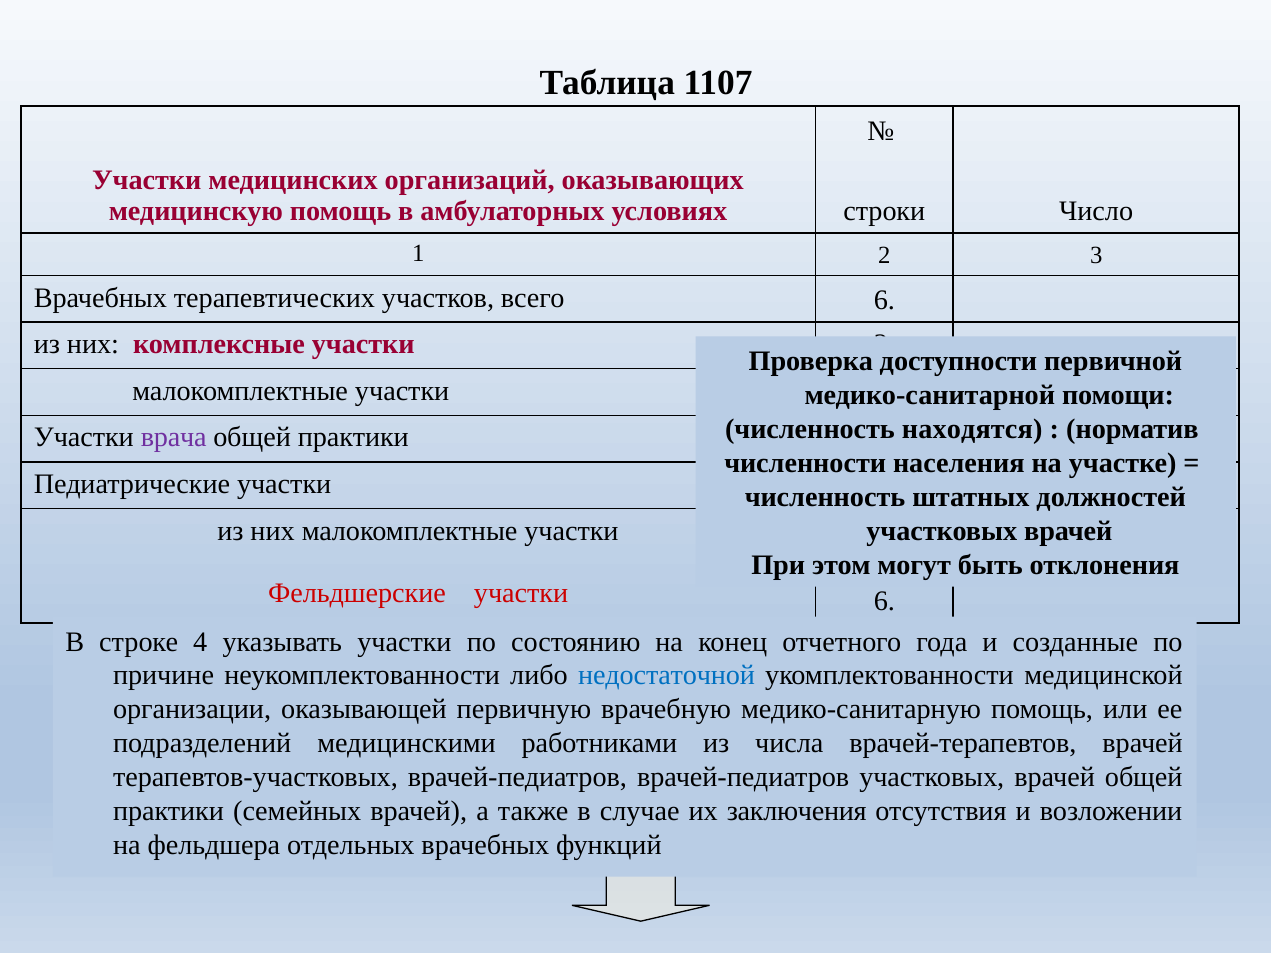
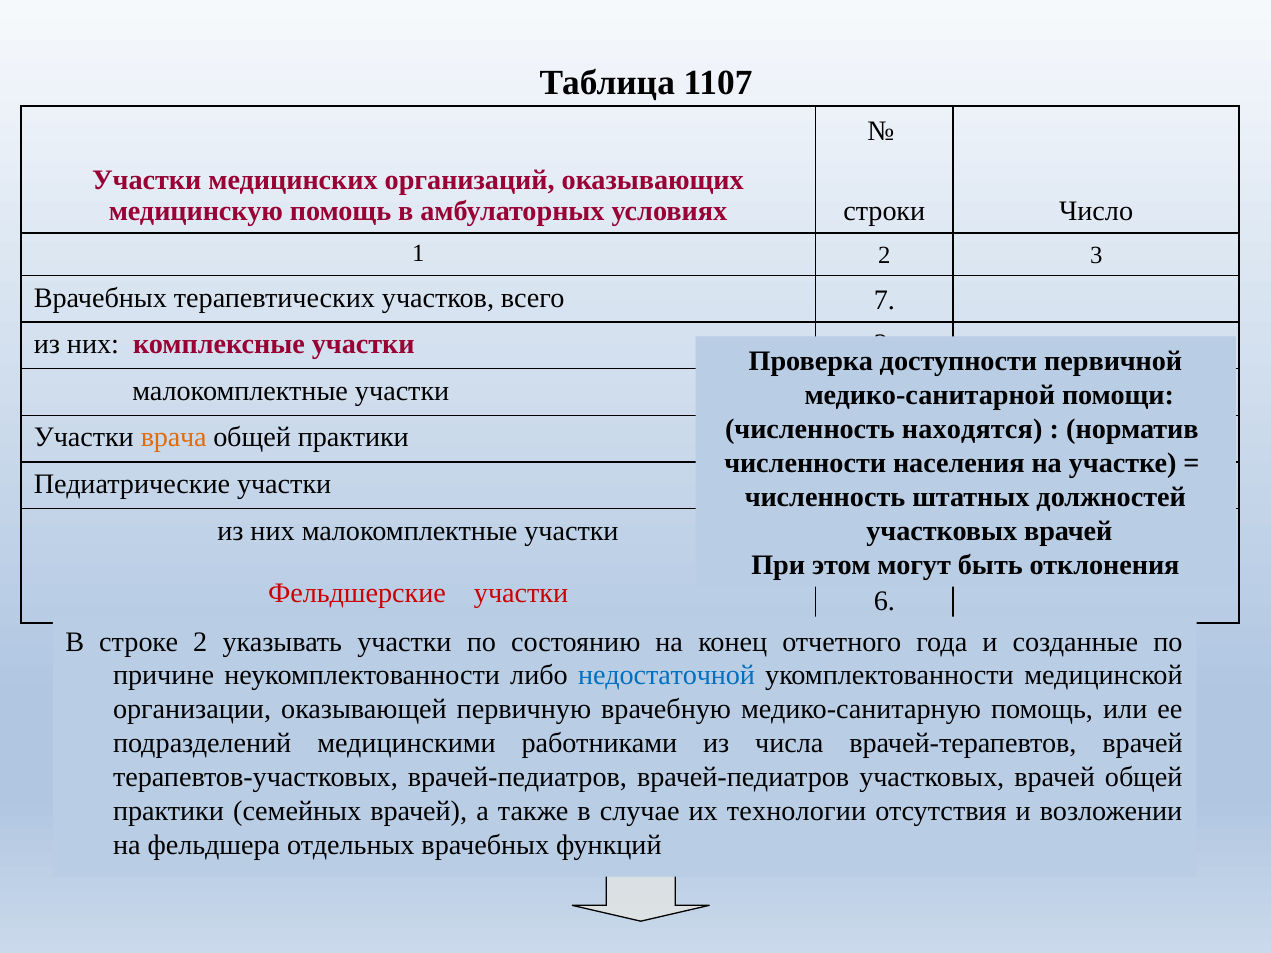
всего 6: 6 -> 7
врача colour: purple -> orange
строке 4: 4 -> 2
заключения: заключения -> технологии
